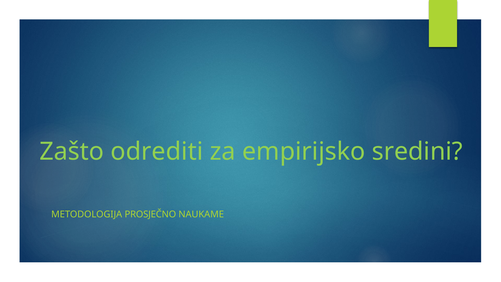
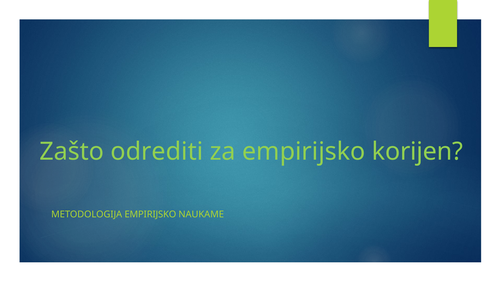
sredini: sredini -> korijen
METODOLOGIJA PROSJEČNO: PROSJEČNO -> EMPIRIJSKO
